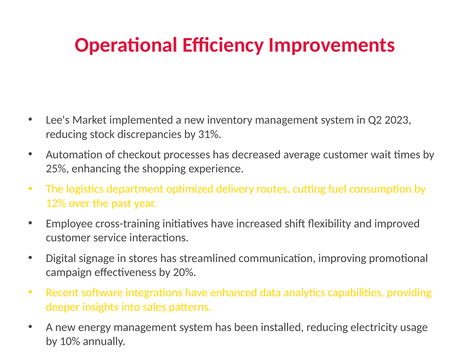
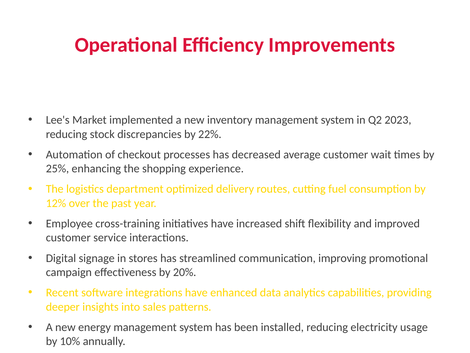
31%: 31% -> 22%
